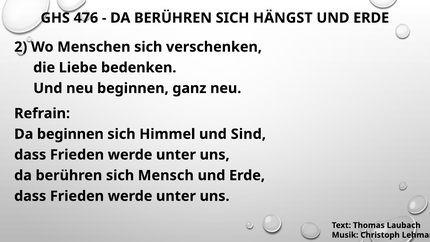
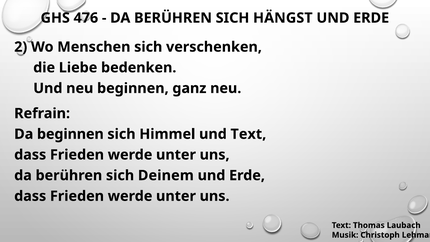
und Sind: Sind -> Text
Mensch: Mensch -> Deinem
